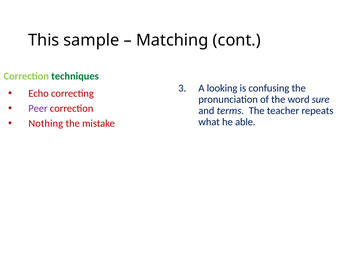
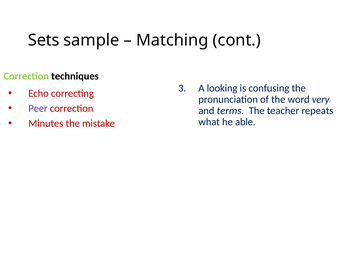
This: This -> Sets
techniques colour: green -> black
sure: sure -> very
Nothing: Nothing -> Minutes
